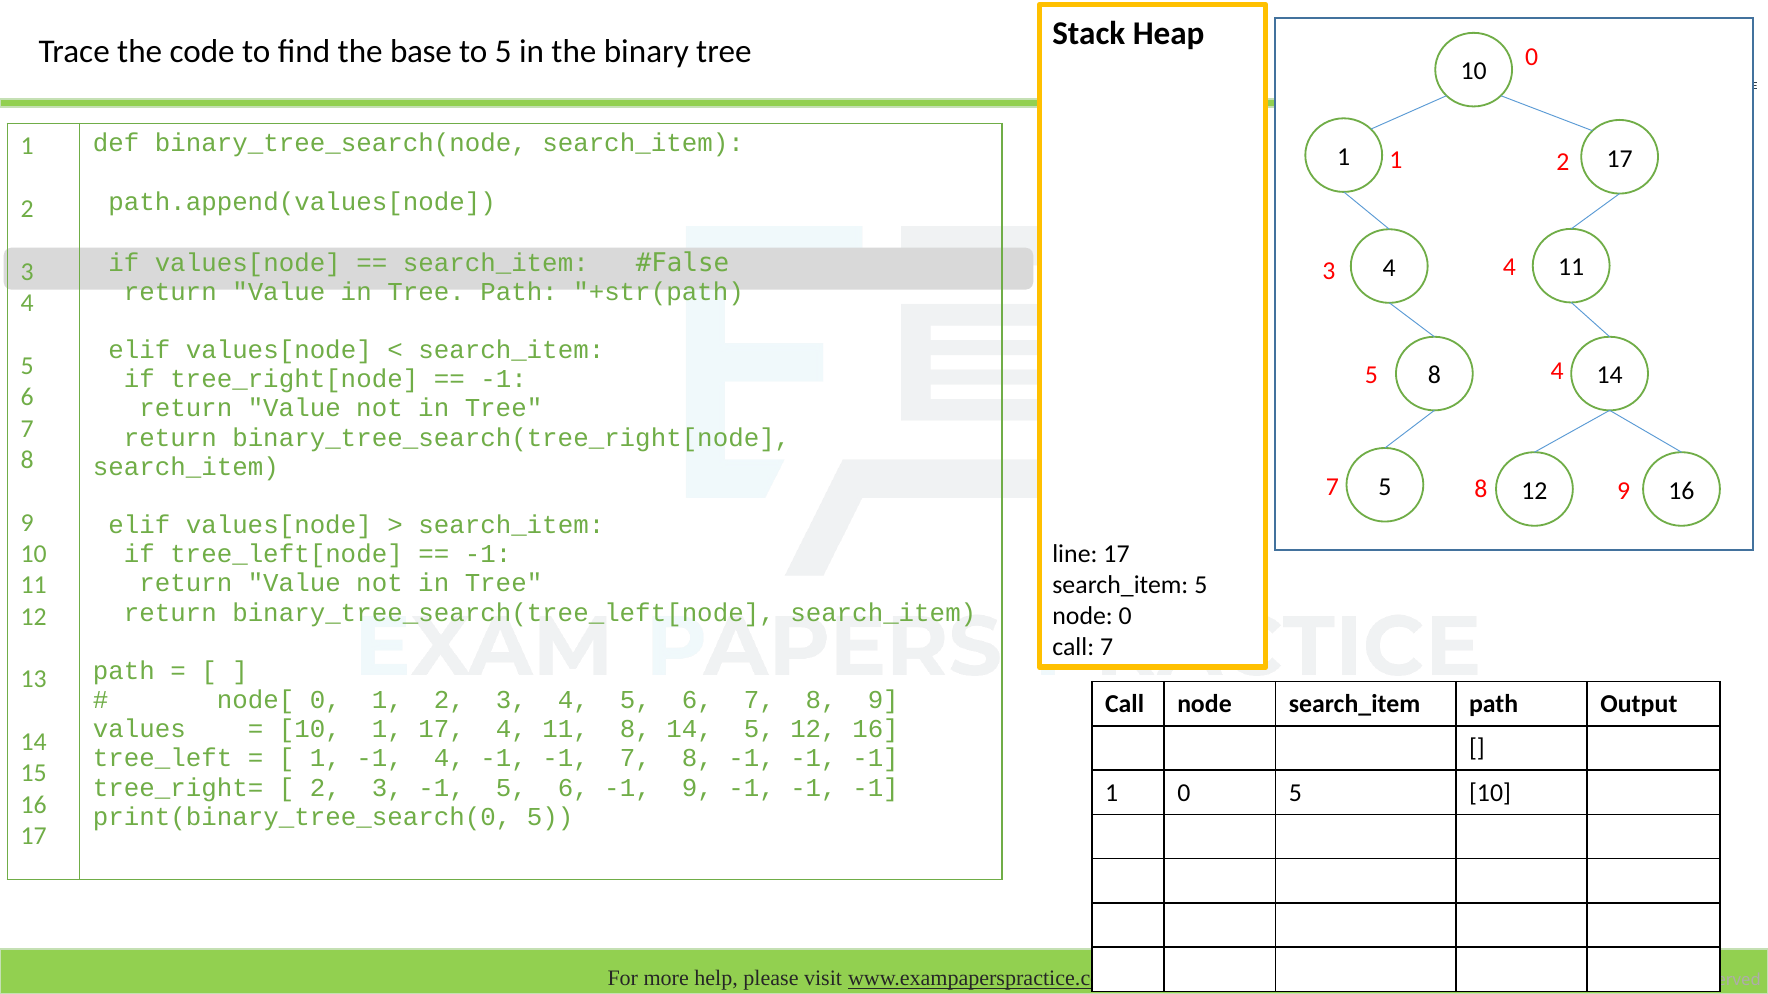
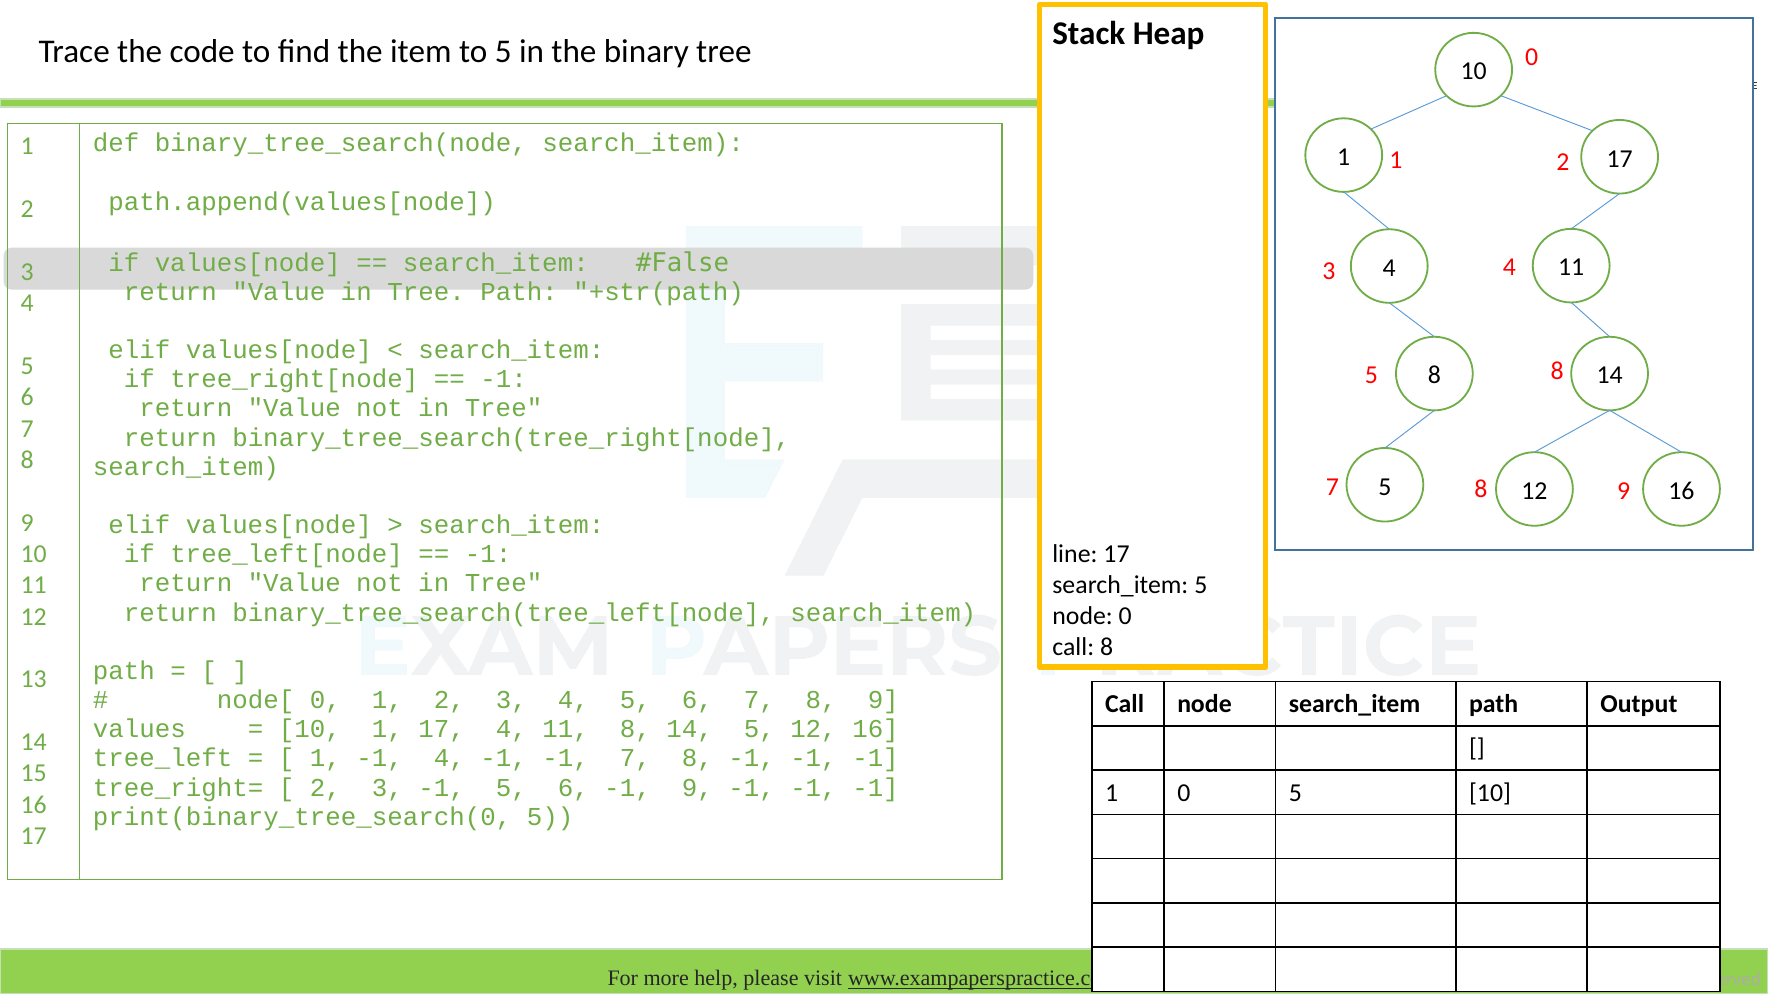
base: base -> item
5 4: 4 -> 8
call 7: 7 -> 8
